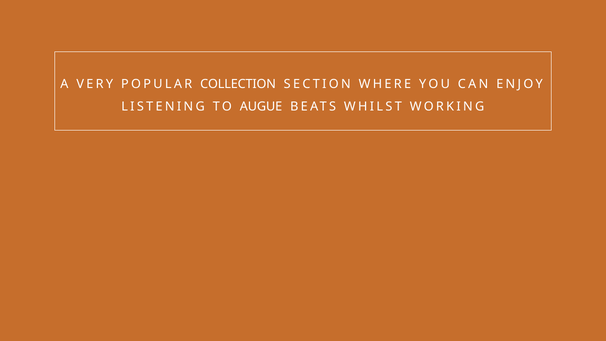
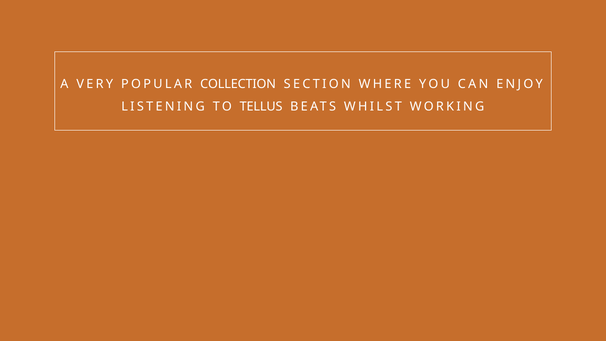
AUGUE: AUGUE -> TELLUS
